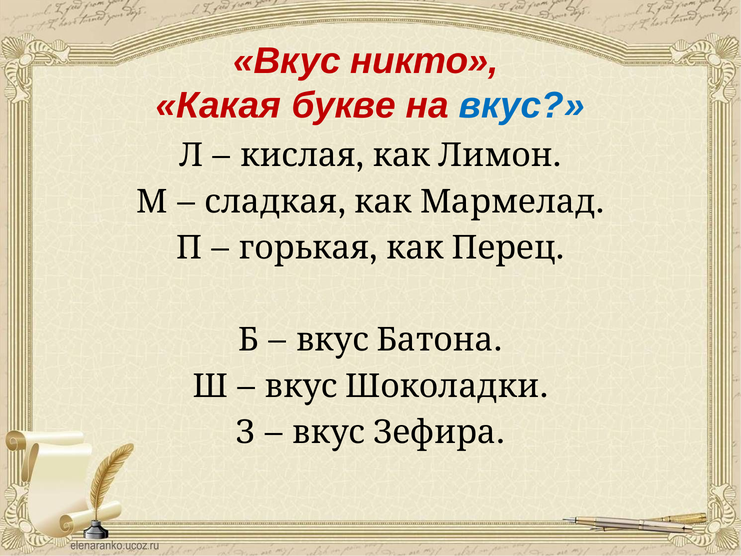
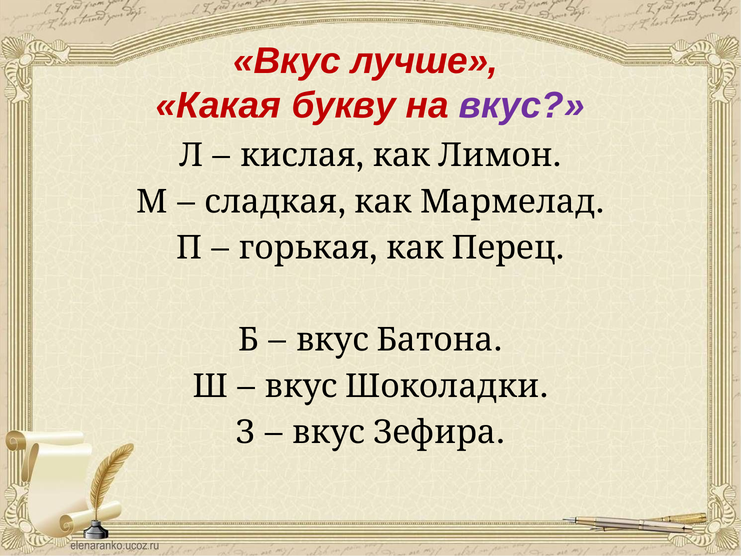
никто: никто -> лучше
букве: букве -> букву
вкус at (522, 105) colour: blue -> purple
